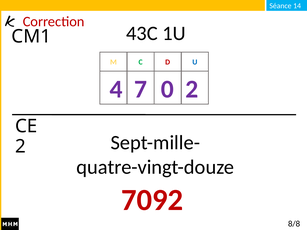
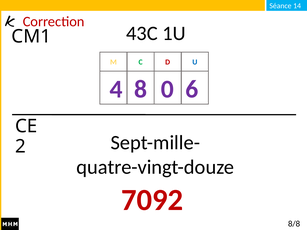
7: 7 -> 8
0 2: 2 -> 6
